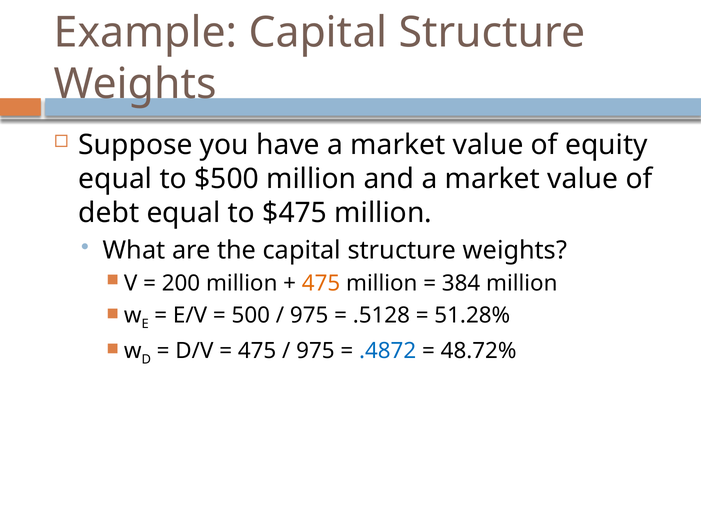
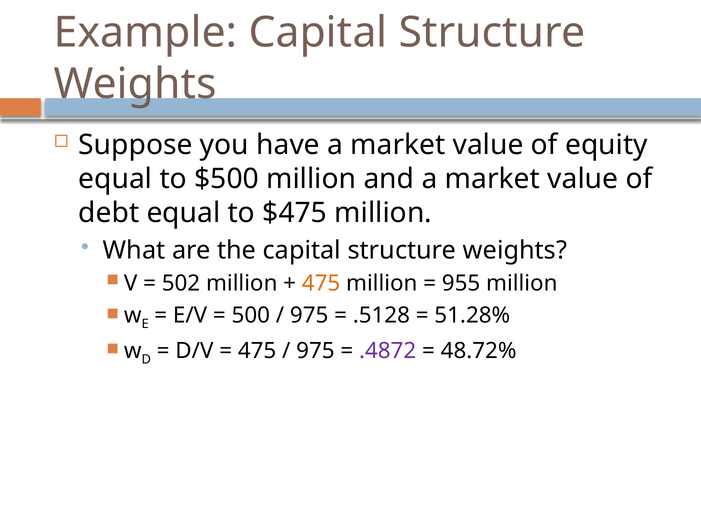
200: 200 -> 502
384: 384 -> 955
.4872 colour: blue -> purple
